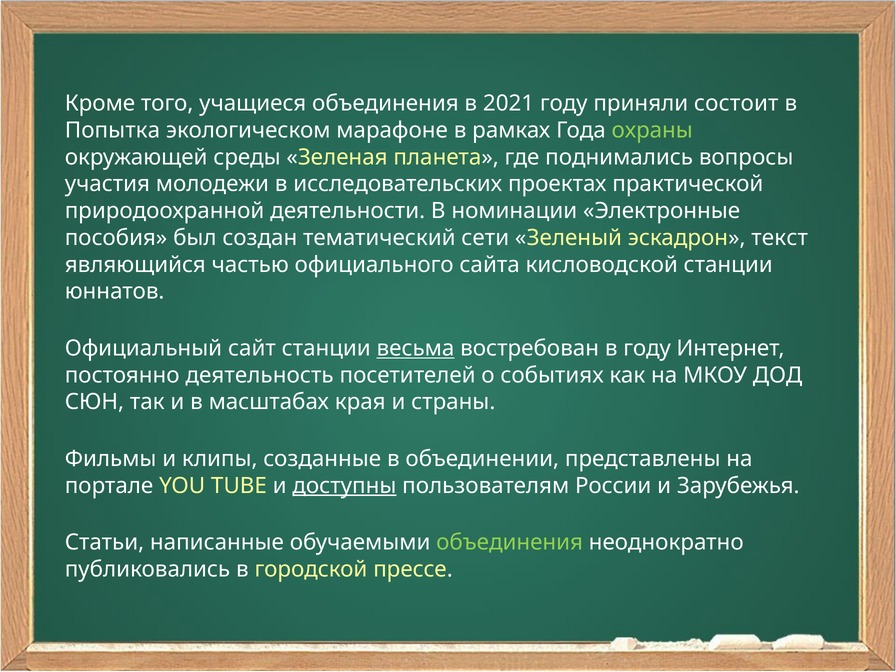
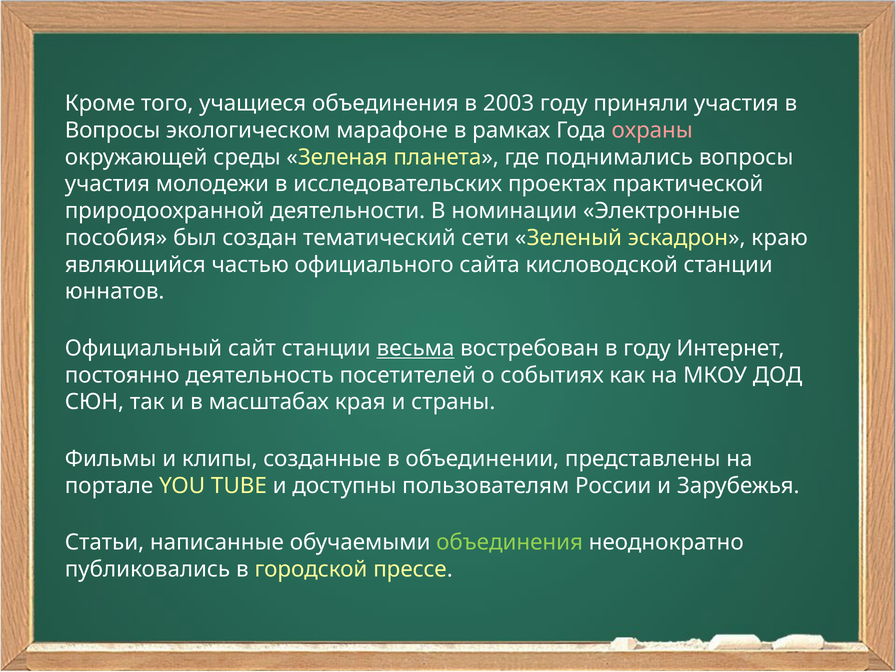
2021: 2021 -> 2003
приняли состоит: состоит -> участия
Попытка at (112, 130): Попытка -> Вопросы
охраны colour: light green -> pink
текст: текст -> краю
доступны underline: present -> none
